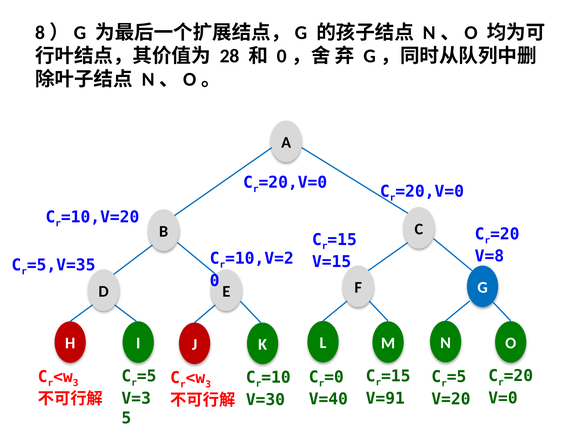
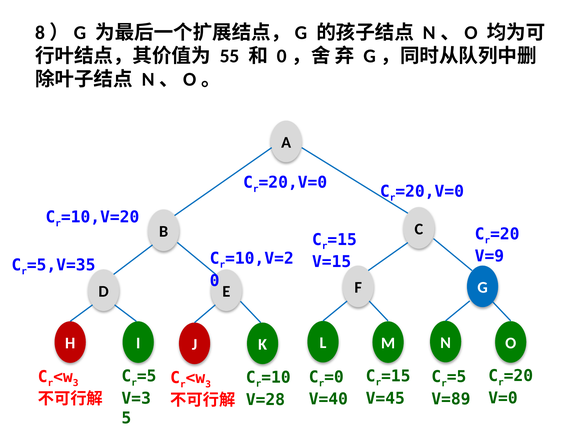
28: 28 -> 55
V=8: V=8 -> V=9
V=91: V=91 -> V=45
V=20: V=20 -> V=89
V=30: V=30 -> V=28
